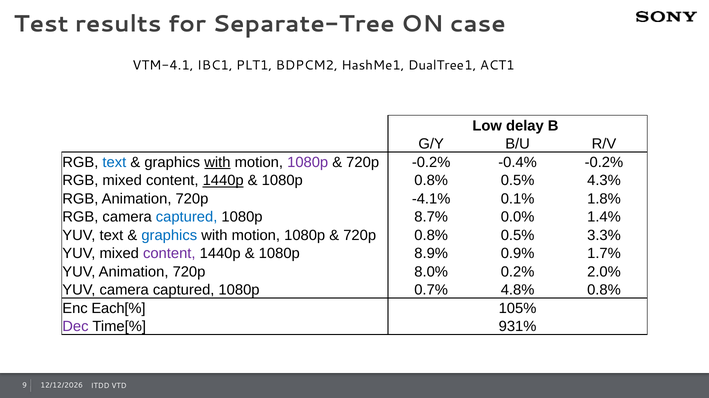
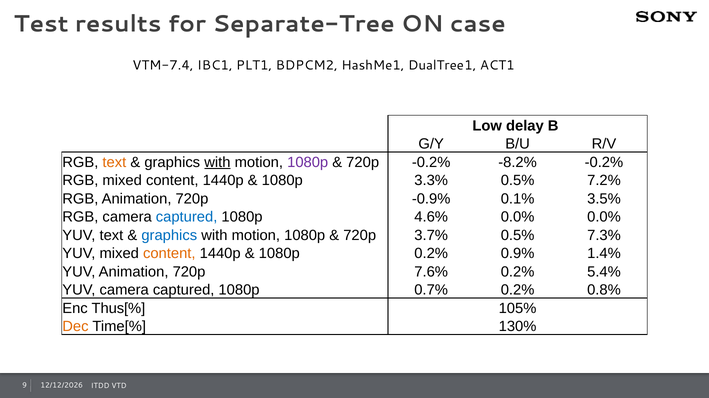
VTM-4.1: VTM-4.1 -> VTM-7.4
text at (114, 162) colour: blue -> orange
-0.4%: -0.4% -> -8.2%
1440p at (223, 181) underline: present -> none
1080p 0.8%: 0.8% -> 3.3%
4.3%: 4.3% -> 7.2%
-4.1%: -4.1% -> -0.9%
1.8%: 1.8% -> 3.5%
8.7%: 8.7% -> 4.6%
0.0% 1.4%: 1.4% -> 0.0%
720p 0.8%: 0.8% -> 3.7%
3.3%: 3.3% -> 7.3%
content at (169, 254) colour: purple -> orange
1080p 8.9%: 8.9% -> 0.2%
1.7%: 1.7% -> 1.4%
8.0%: 8.0% -> 7.6%
2.0%: 2.0% -> 5.4%
0.7% 4.8%: 4.8% -> 0.2%
Each[%: Each[% -> Thus[%
Dec colour: purple -> orange
931%: 931% -> 130%
